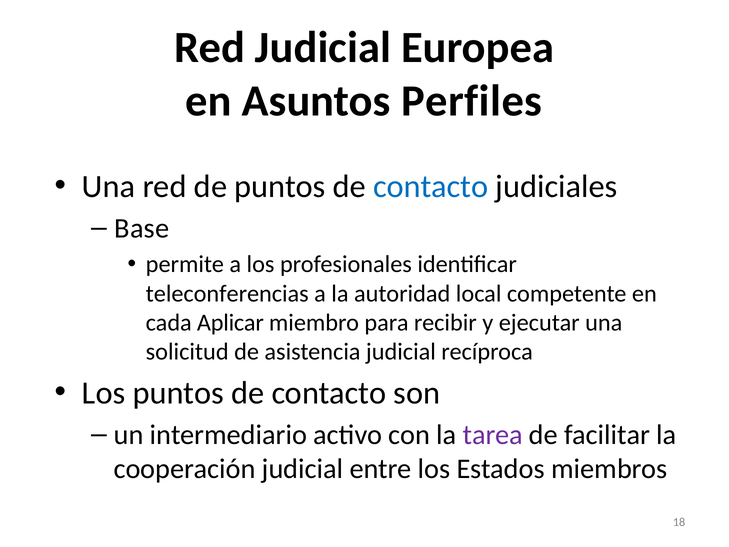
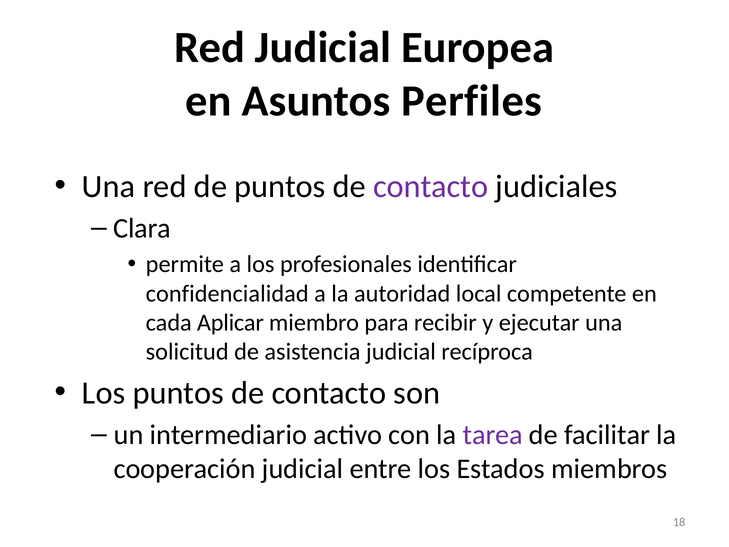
contacto at (431, 186) colour: blue -> purple
Base: Base -> Clara
teleconferencias: teleconferencias -> confidencialidad
